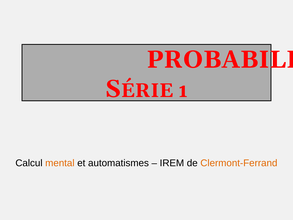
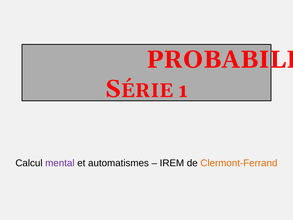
mental colour: orange -> purple
